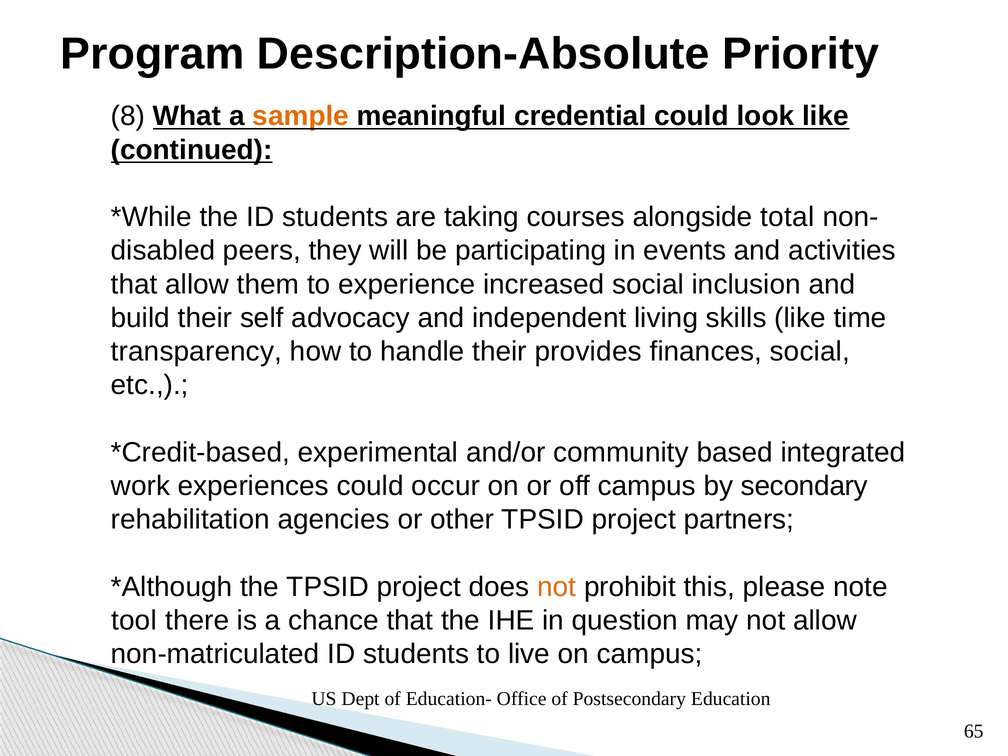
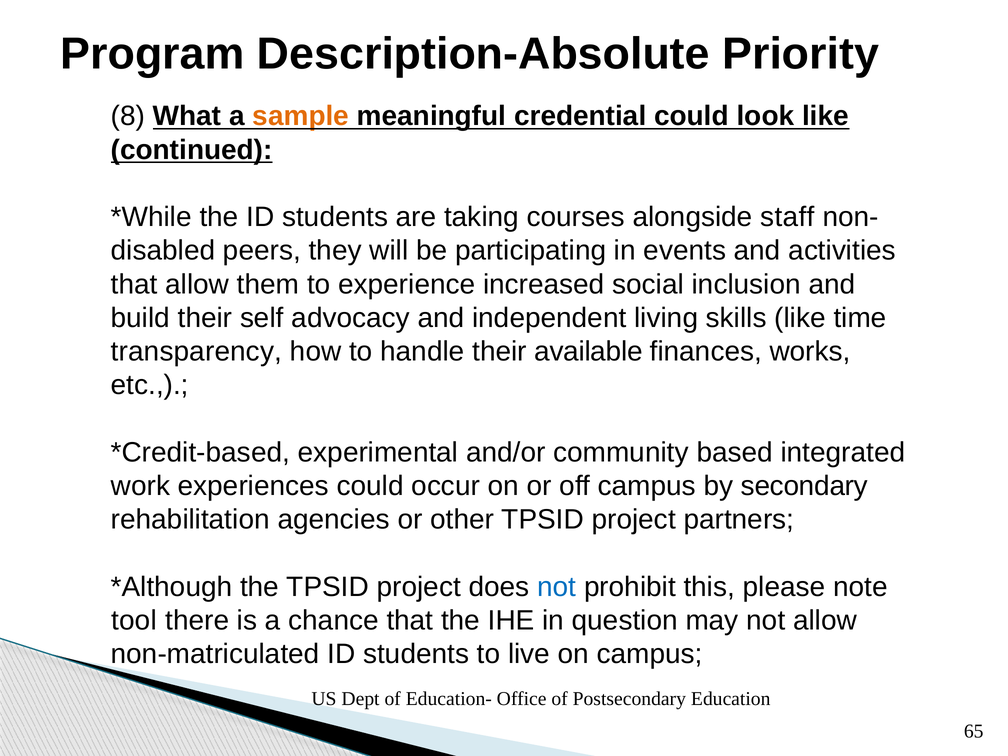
total: total -> staff
provides: provides -> available
finances social: social -> works
not at (557, 587) colour: orange -> blue
